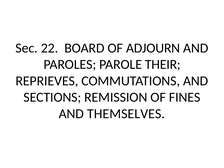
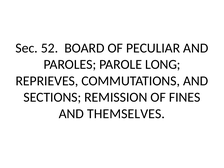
22: 22 -> 52
ADJOURN: ADJOURN -> PECULIAR
THEIR: THEIR -> LONG
